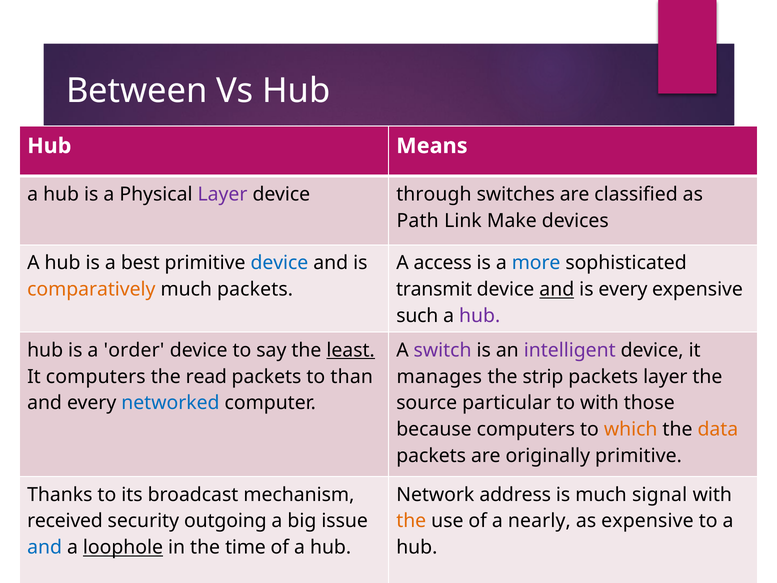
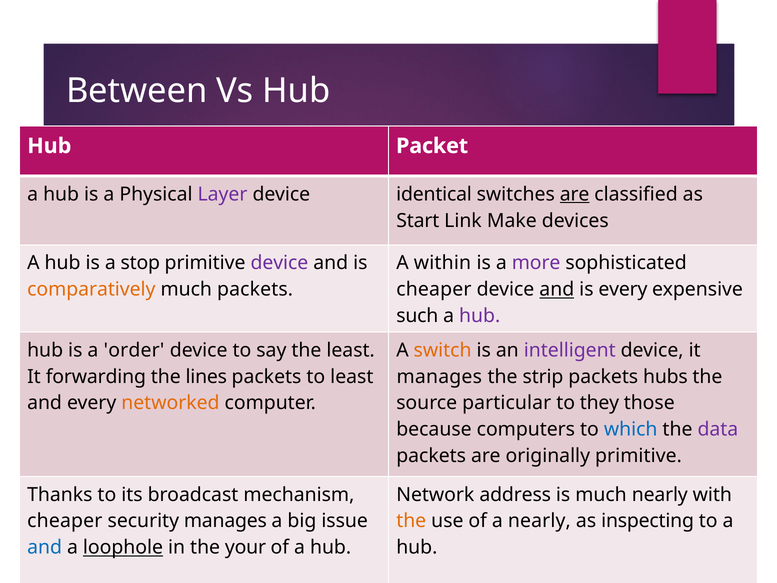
Means: Means -> Packet
through: through -> identical
are at (575, 194) underline: none -> present
Path: Path -> Start
best: best -> stop
device at (279, 263) colour: blue -> purple
access: access -> within
more colour: blue -> purple
transmit at (434, 289): transmit -> cheaper
least at (351, 350) underline: present -> none
switch colour: purple -> orange
It computers: computers -> forwarding
read: read -> lines
to than: than -> least
packets layer: layer -> hubs
networked colour: blue -> orange
to with: with -> they
which colour: orange -> blue
data colour: orange -> purple
much signal: signal -> nearly
received at (65, 521): received -> cheaper
security outgoing: outgoing -> manages
as expensive: expensive -> inspecting
time: time -> your
